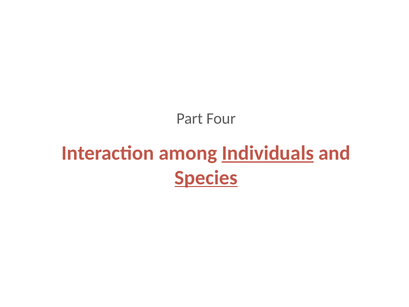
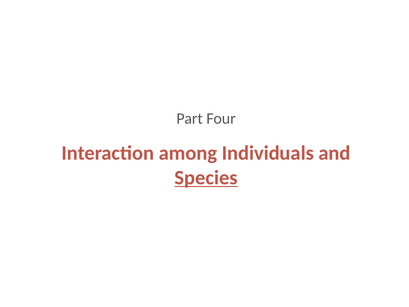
Individuals underline: present -> none
